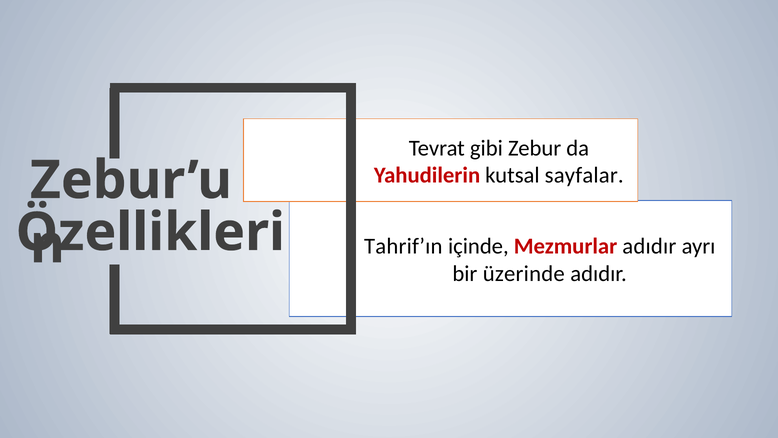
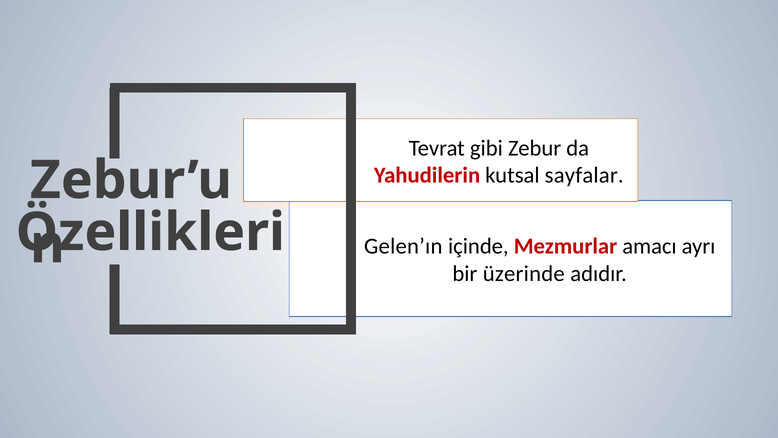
Tahrif’ın: Tahrif’ın -> Gelen’ın
Mezmurlar adıdır: adıdır -> amacı
